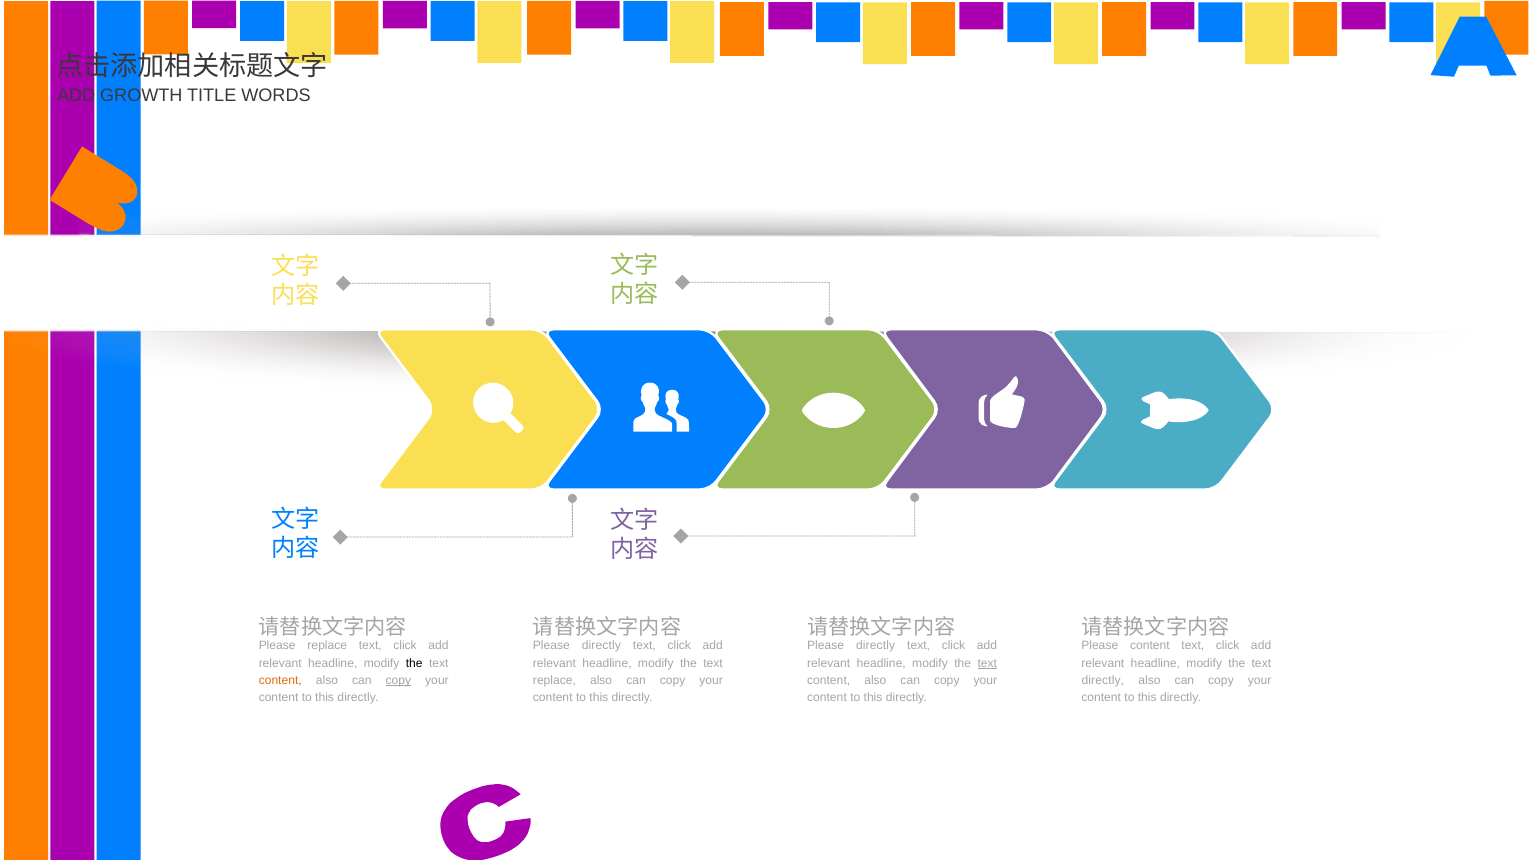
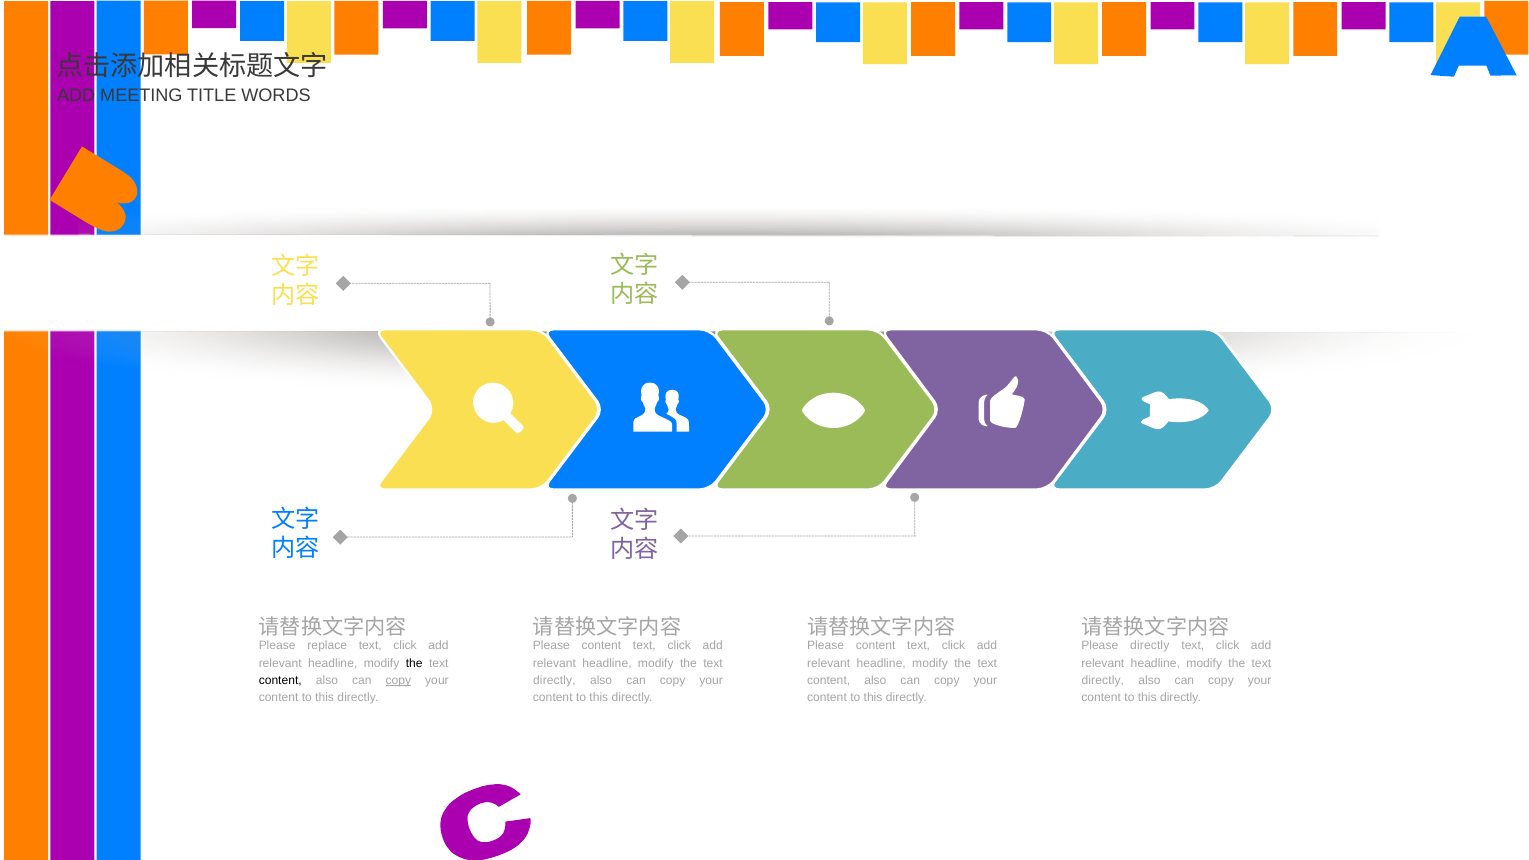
GROWTH: GROWTH -> MEETING
directly at (601, 646): directly -> content
directly at (876, 646): directly -> content
Please content: content -> directly
text at (987, 663) underline: present -> none
content at (280, 681) colour: orange -> black
replace at (554, 681): replace -> directly
